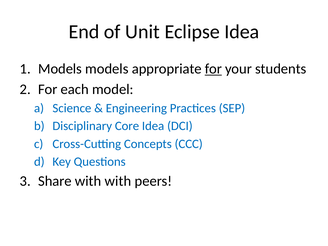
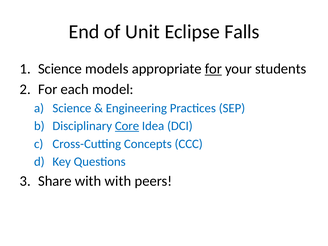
Eclipse Idea: Idea -> Falls
Models at (60, 69): Models -> Science
Core underline: none -> present
